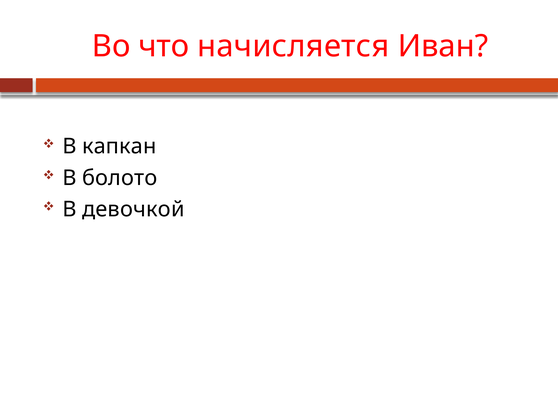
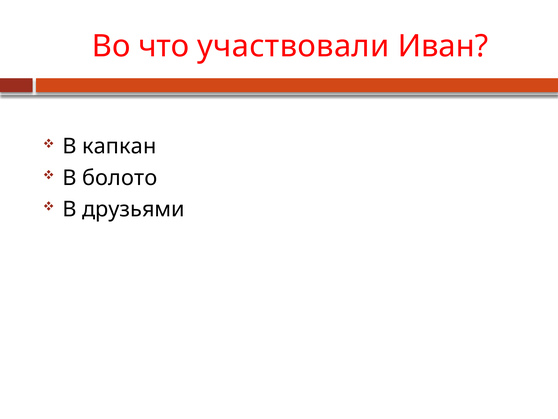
начисляется: начисляется -> участвовали
девочкой: девочкой -> друзьями
